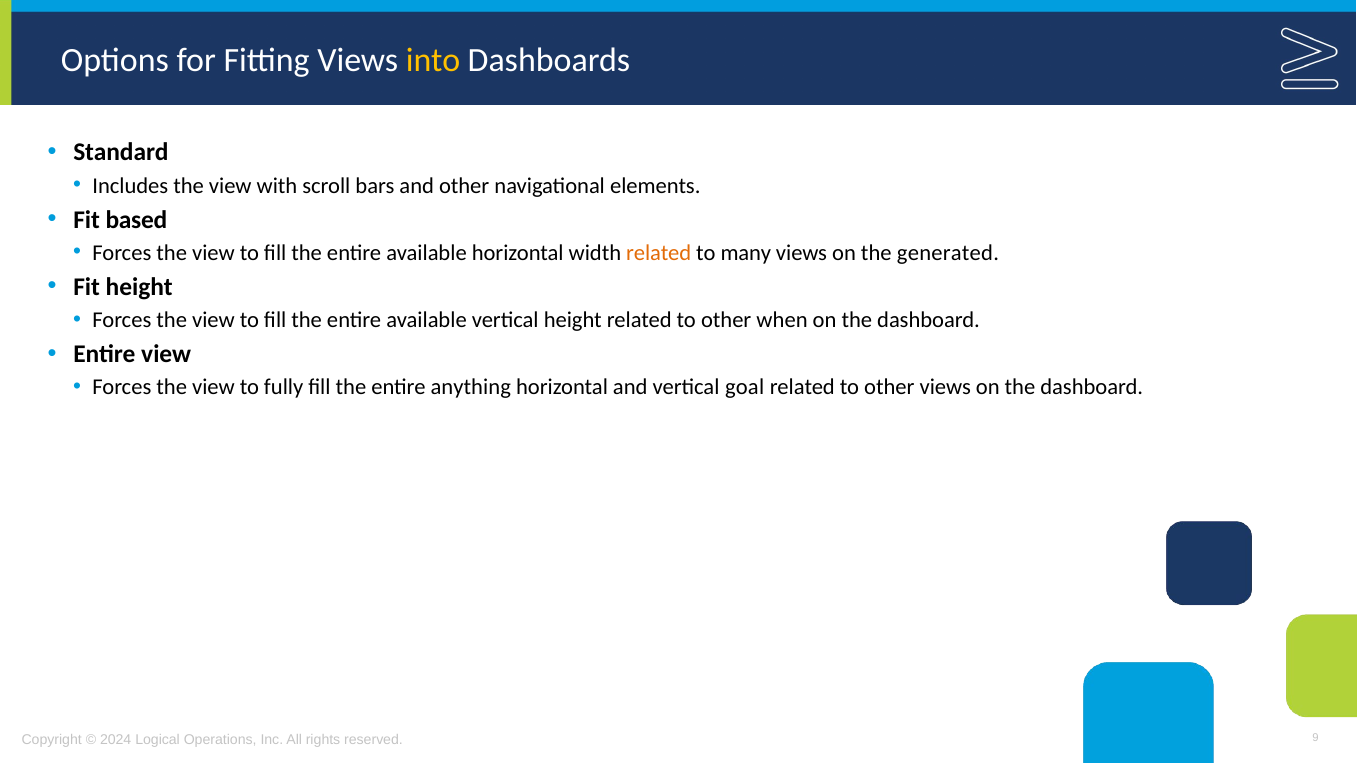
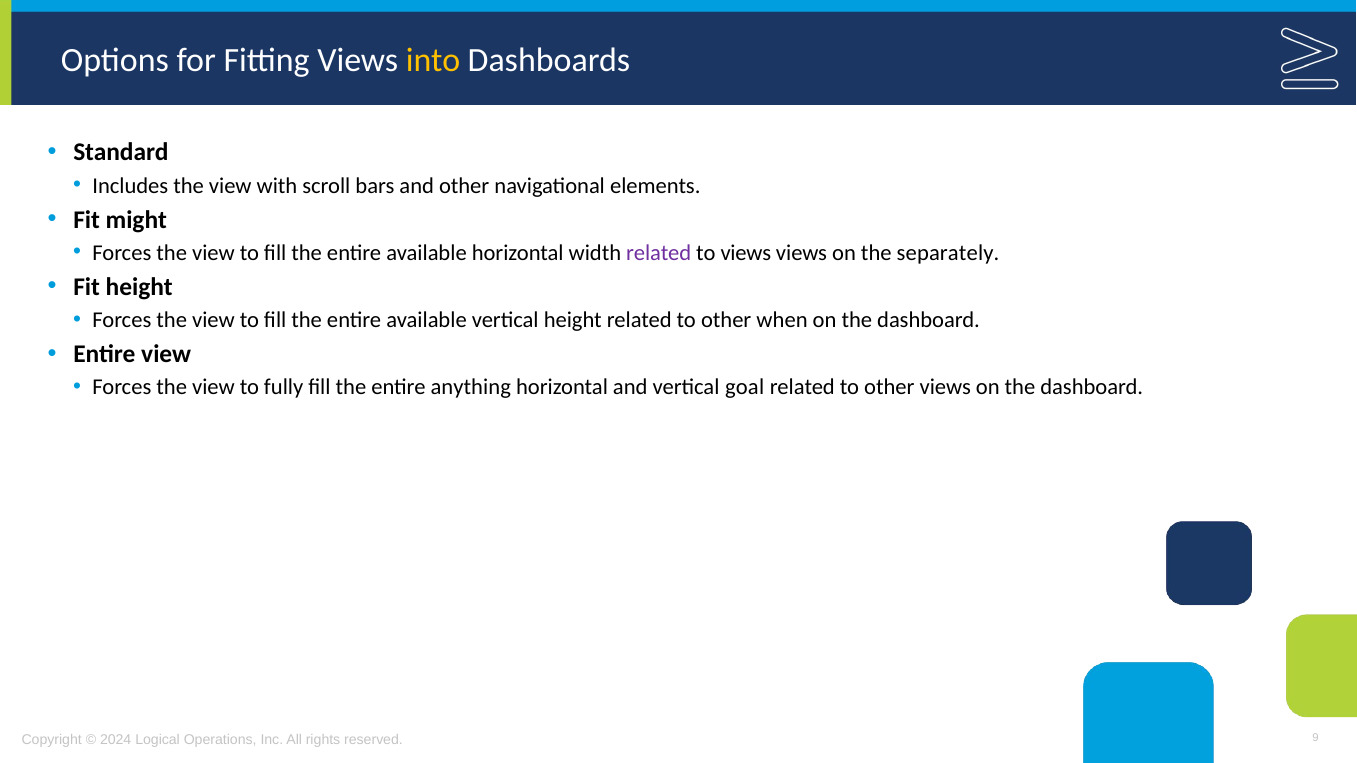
based: based -> might
related at (659, 253) colour: orange -> purple
to many: many -> views
generated: generated -> separately
